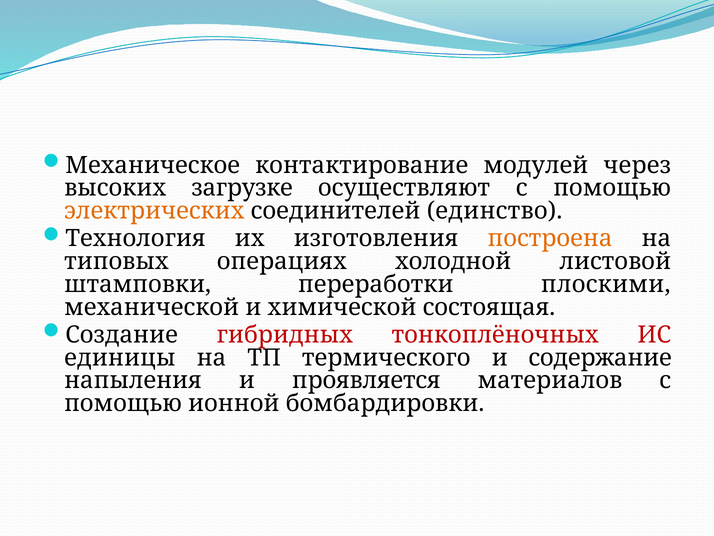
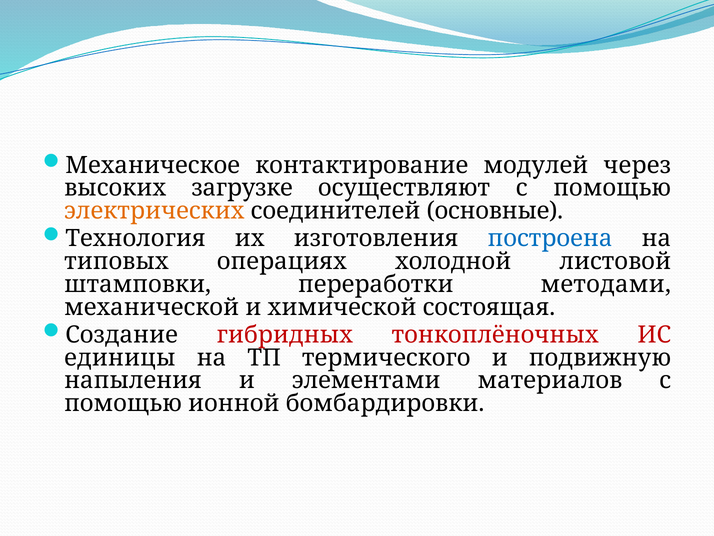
единство: единство -> основные
построена colour: orange -> blue
плоскими: плоскими -> методами
содержание: содержание -> подвижную
проявляется: проявляется -> элементами
